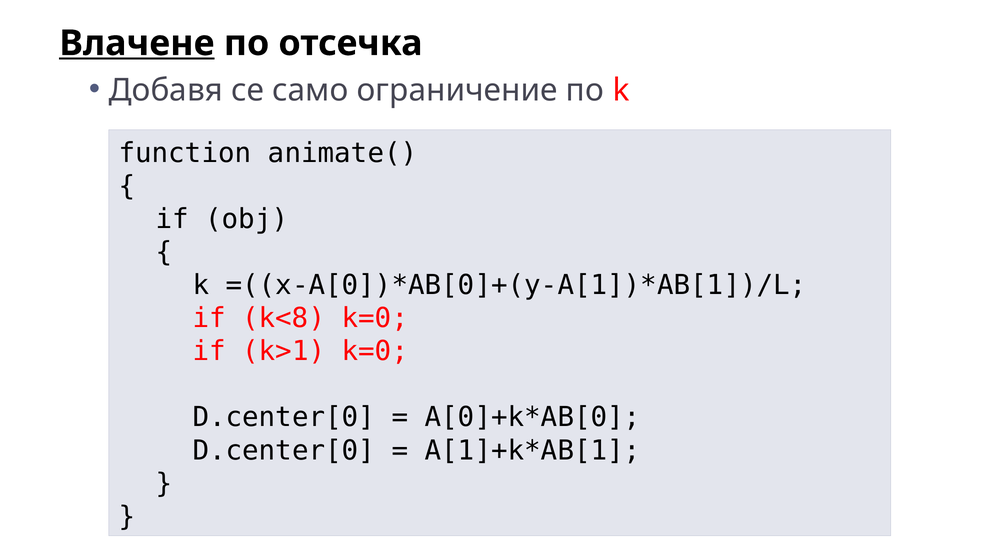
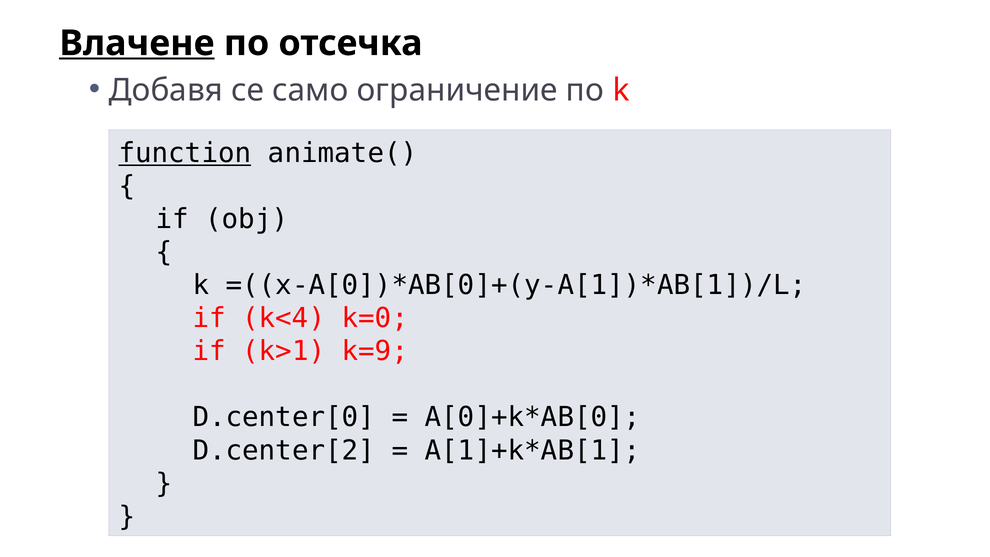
function underline: none -> present
k<8: k<8 -> k<4
k>1 k=0: k=0 -> k=9
D.center[0 at (284, 450): D.center[0 -> D.center[2
